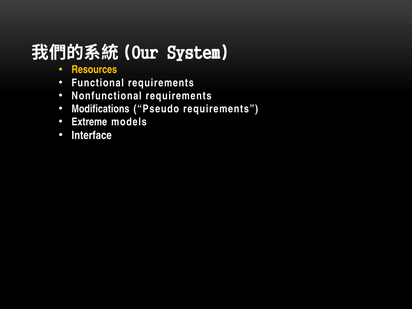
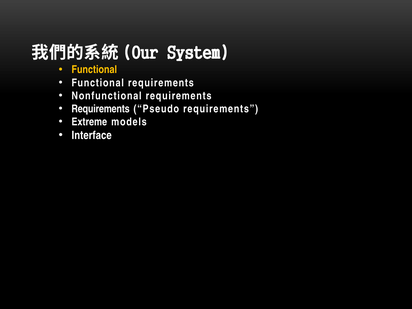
Resources at (94, 70): Resources -> Functional
Modifications at (100, 109): Modifications -> Requirements
